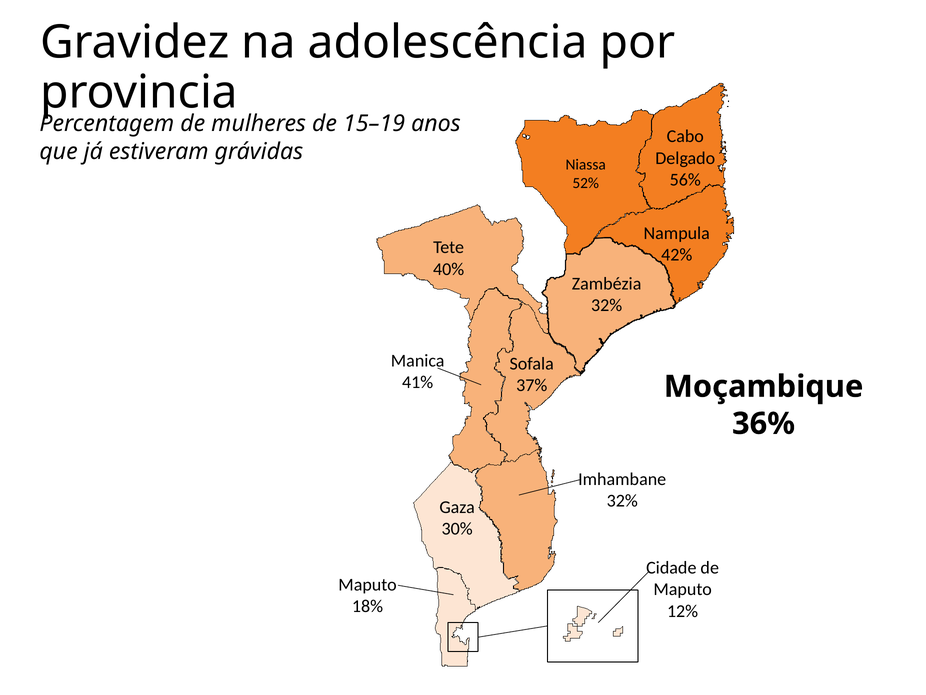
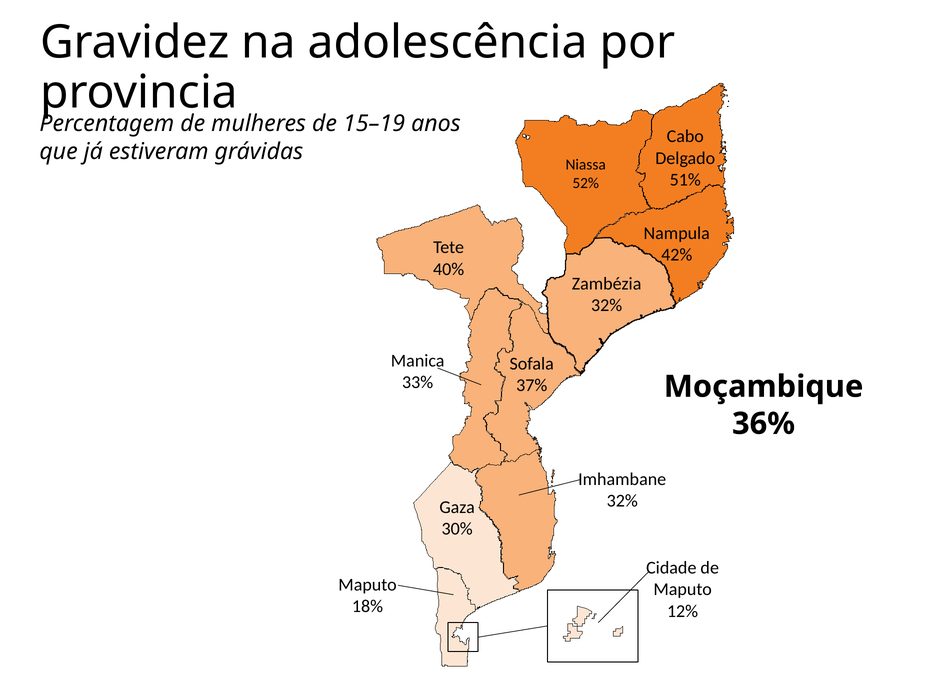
56%: 56% -> 51%
41%: 41% -> 33%
